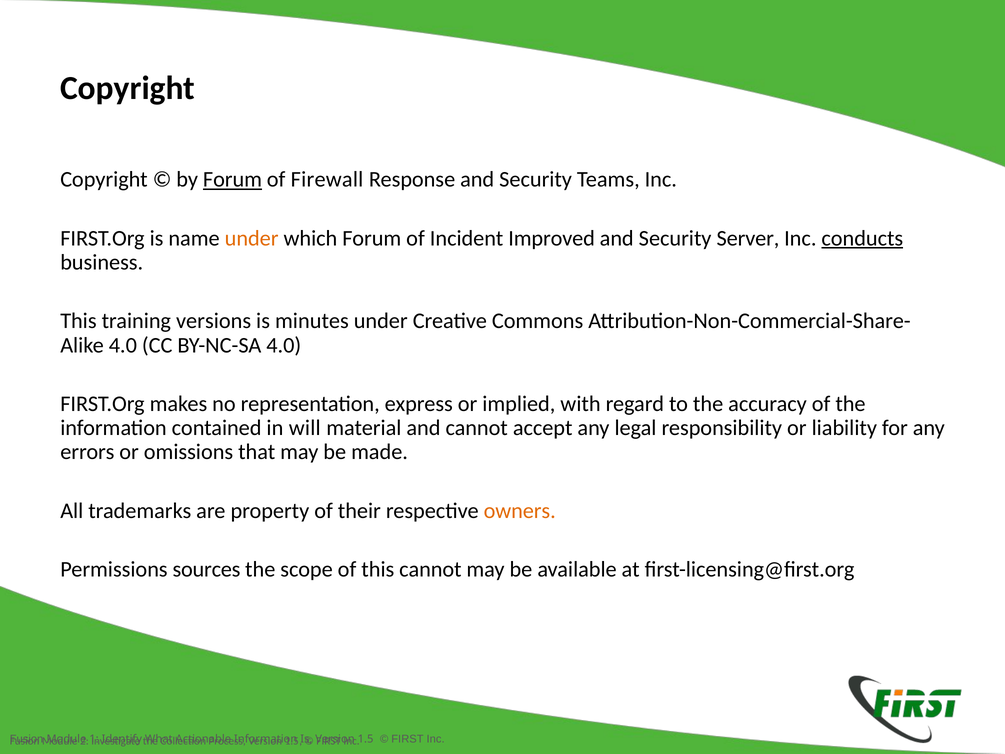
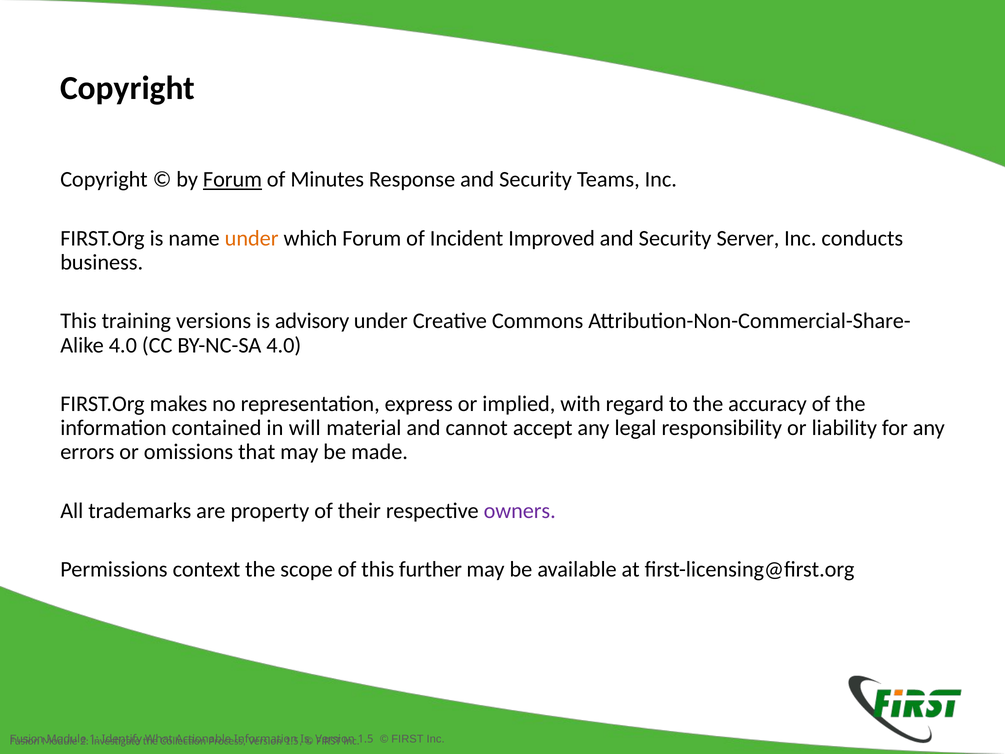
Firewall: Firewall -> Minutes
conducts underline: present -> none
minutes: minutes -> advisory
owners colour: orange -> purple
sources: sources -> context
this cannot: cannot -> further
